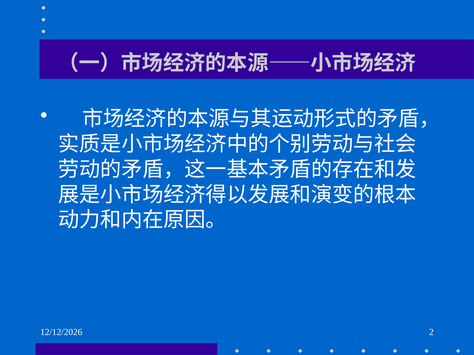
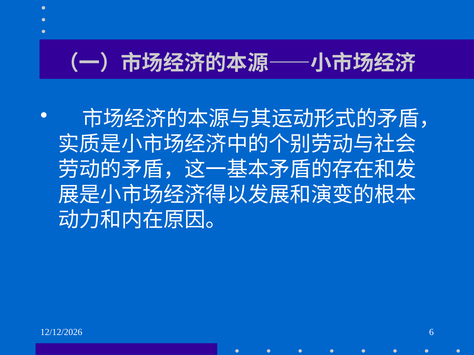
2: 2 -> 6
